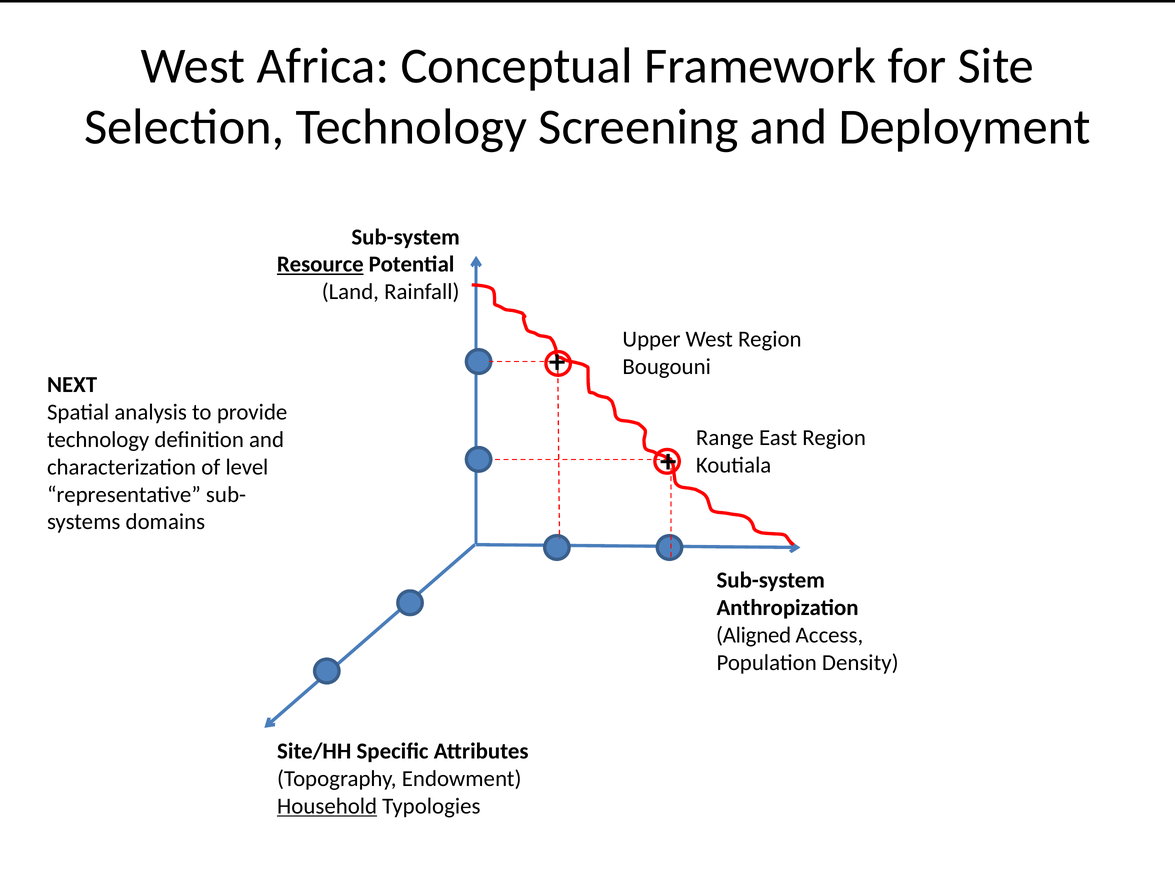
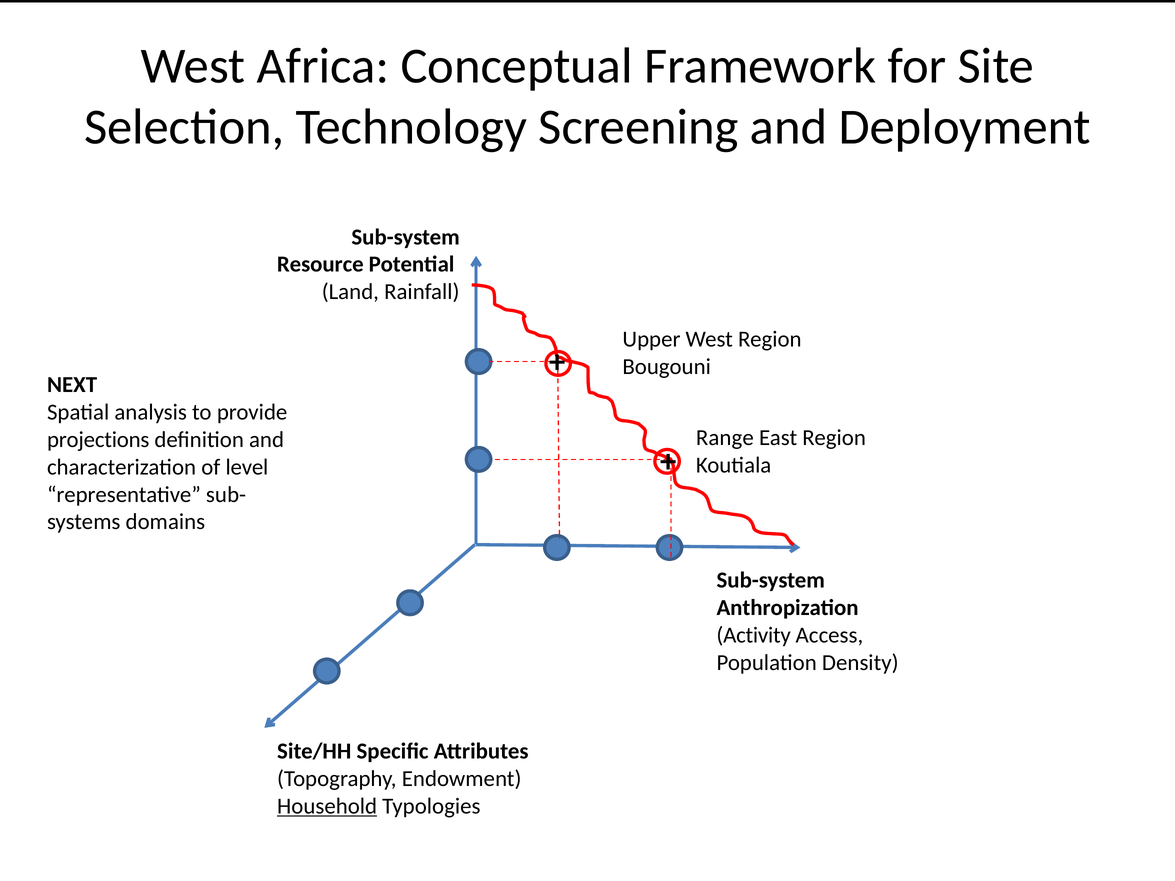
Resource underline: present -> none
technology at (98, 440): technology -> projections
Aligned: Aligned -> Activity
